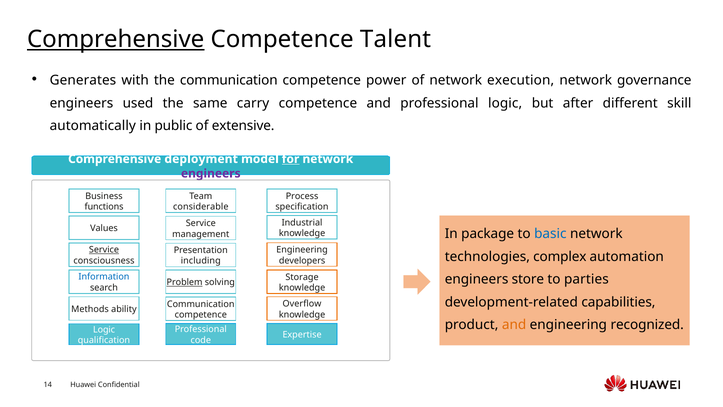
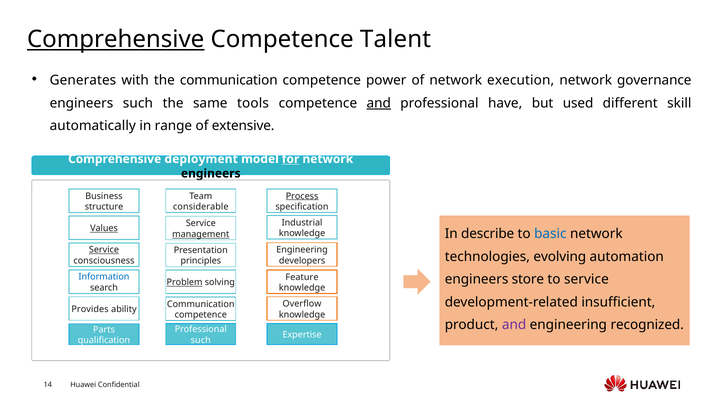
engineers used: used -> such
carry: carry -> tools
and at (379, 103) underline: none -> present
professional logic: logic -> have
after: after -> used
public: public -> range
engineers at (211, 173) colour: purple -> black
Process underline: none -> present
functions: functions -> structure
Values underline: none -> present
package: package -> describe
management underline: none -> present
complex: complex -> evolving
including: including -> principles
Storage: Storage -> Feature
to parties: parties -> service
capabilities: capabilities -> insufficient
Methods: Methods -> Provides
and at (514, 325) colour: orange -> purple
Logic at (104, 329): Logic -> Parts
code at (201, 340): code -> such
